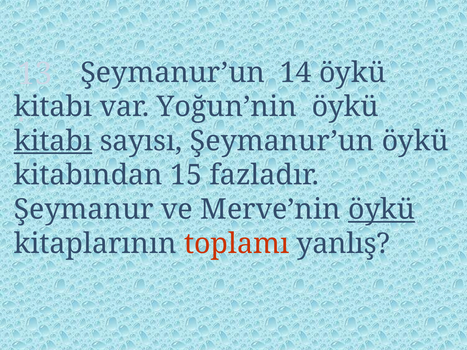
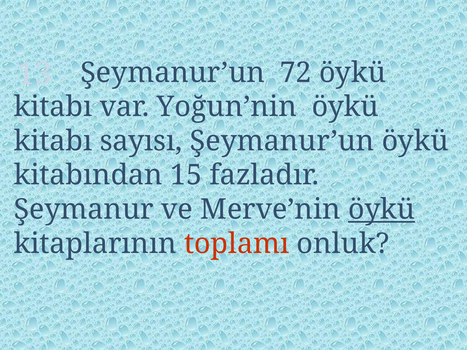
14: 14 -> 72
kitabı at (53, 141) underline: present -> none
yanlış: yanlış -> onluk
